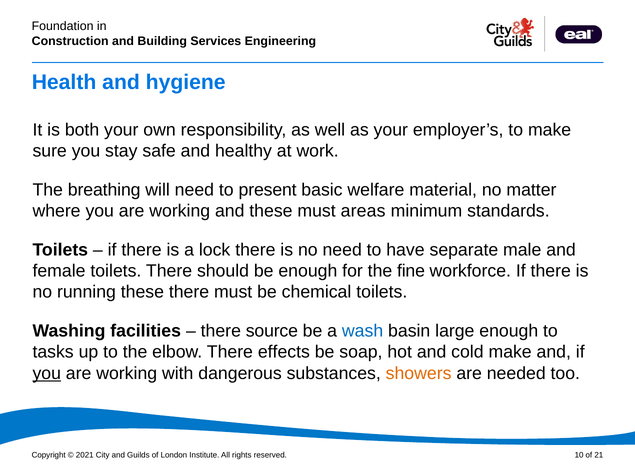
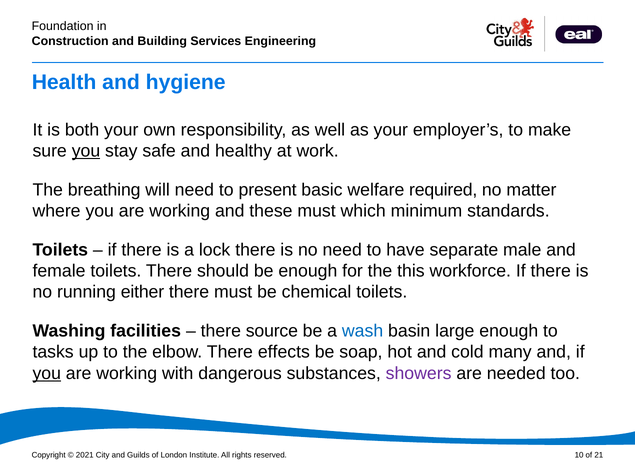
you at (86, 151) underline: none -> present
material: material -> required
areas: areas -> which
fine: fine -> this
running these: these -> either
cold make: make -> many
showers colour: orange -> purple
